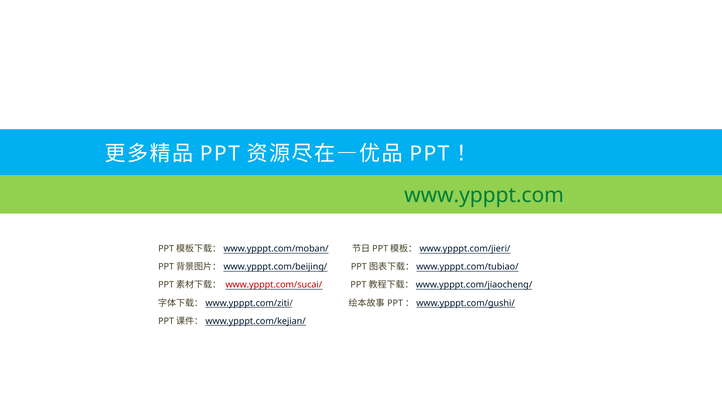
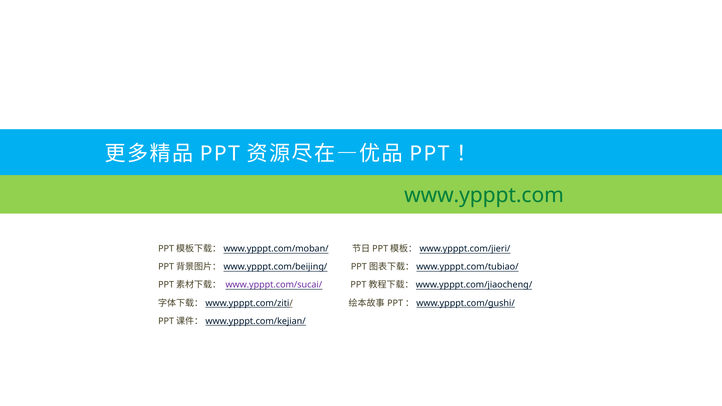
www.ypppt.com/sucai/ colour: red -> purple
